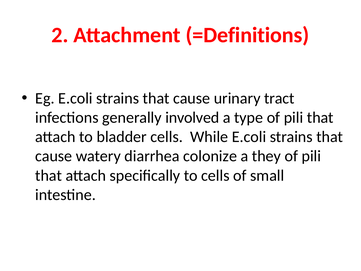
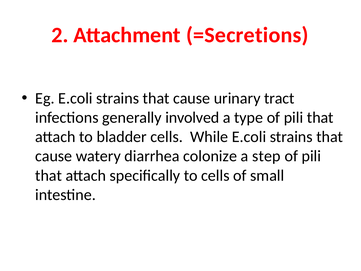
=Definitions: =Definitions -> =Secretions
they: they -> step
